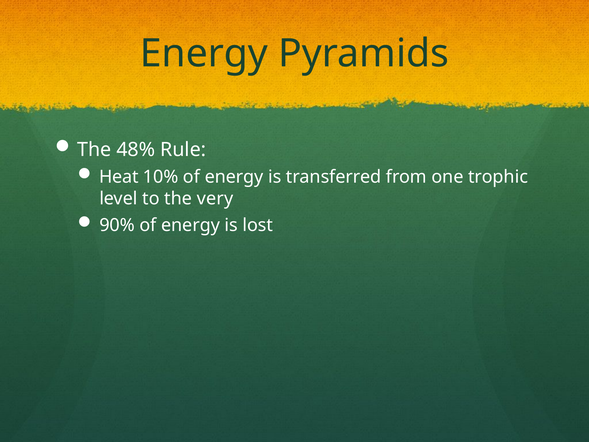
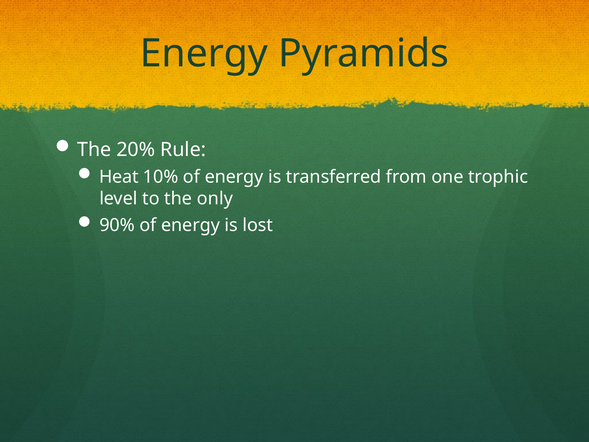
48%: 48% -> 20%
very: very -> only
